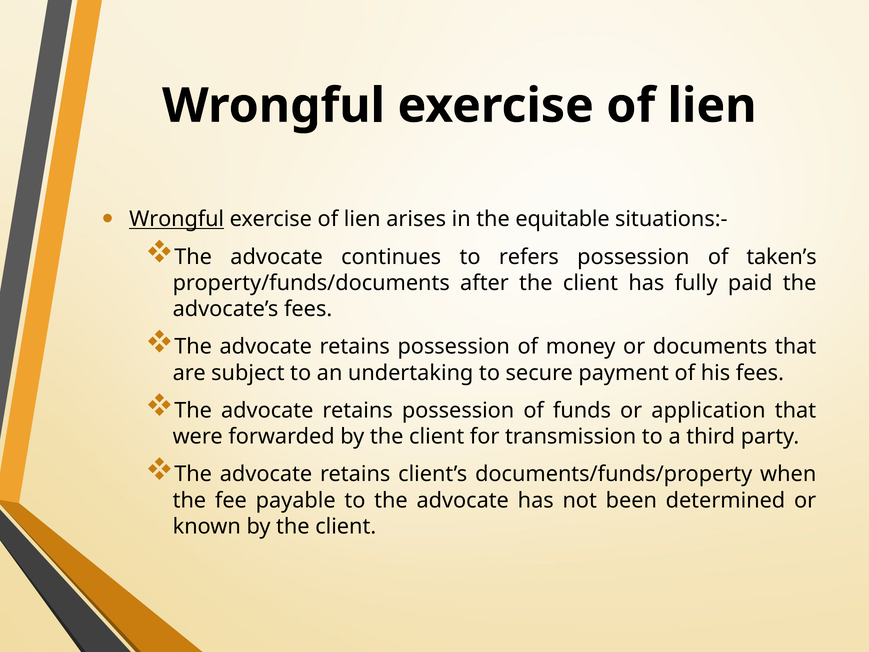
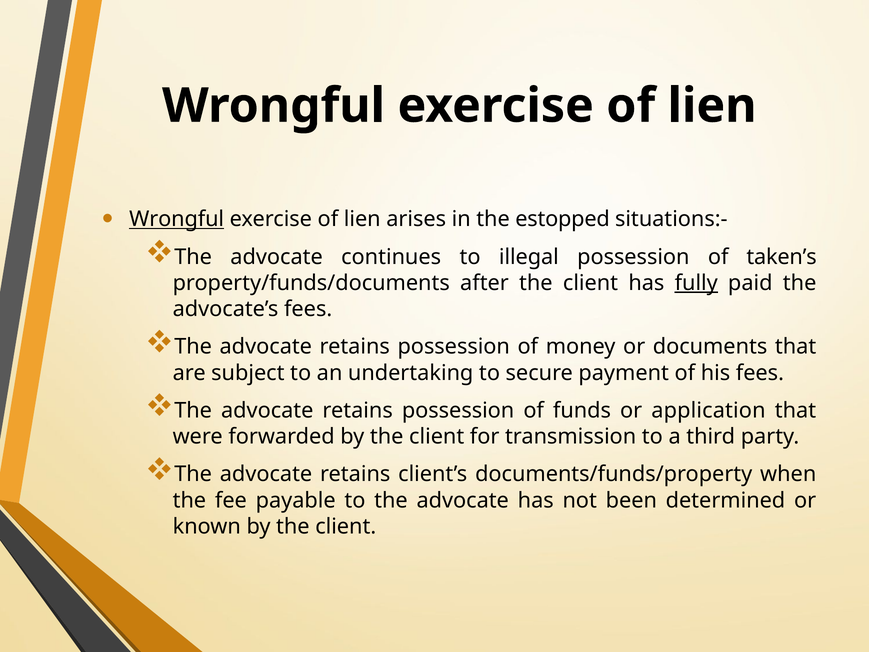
equitable: equitable -> estopped
refers: refers -> illegal
fully underline: none -> present
